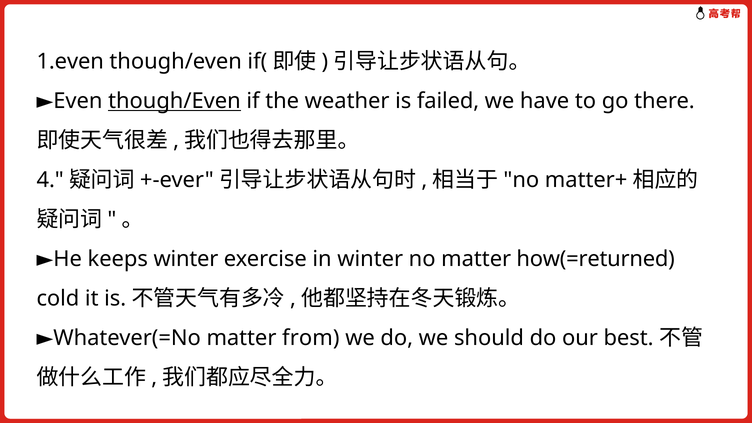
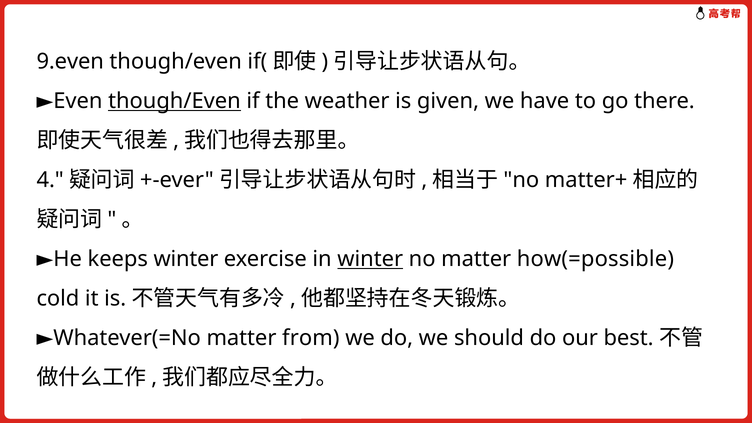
1.even: 1.even -> 9.even
failed: failed -> given
winter at (370, 259) underline: none -> present
how(=returned: how(=returned -> how(=possible
